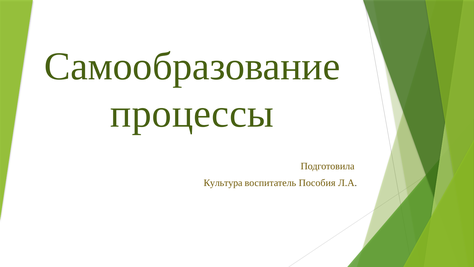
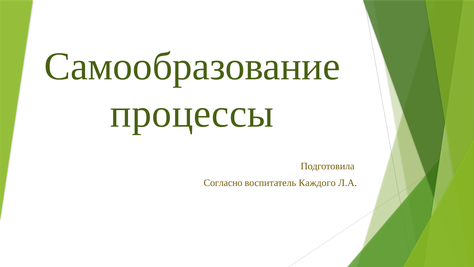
Культура: Культура -> Согласно
Пособия: Пособия -> Каждого
